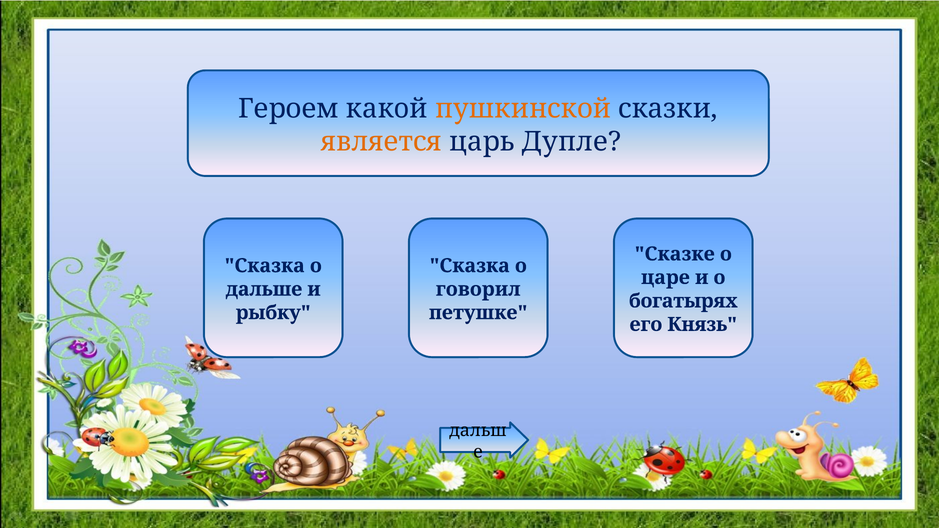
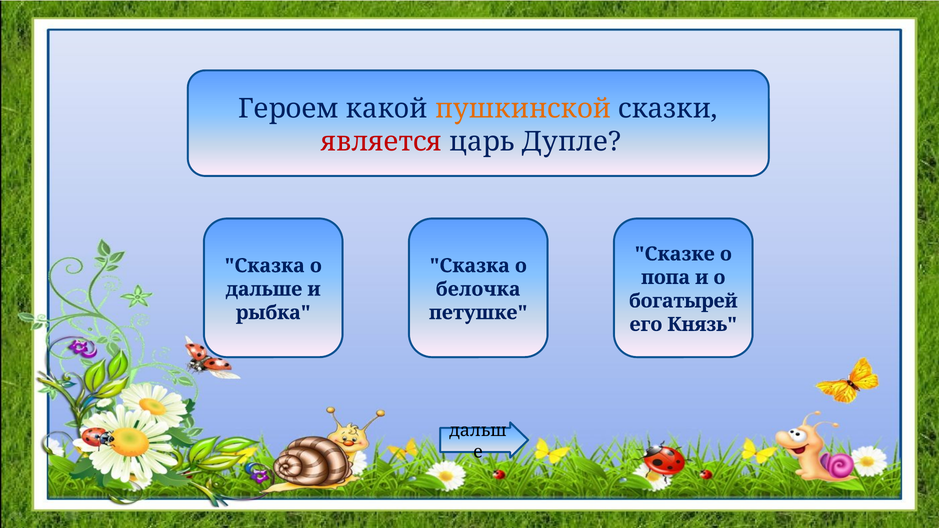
является colour: orange -> red
царе: царе -> попа
говорил: говорил -> белочка
богатырях: богатырях -> богатырей
рыбку: рыбку -> рыбка
